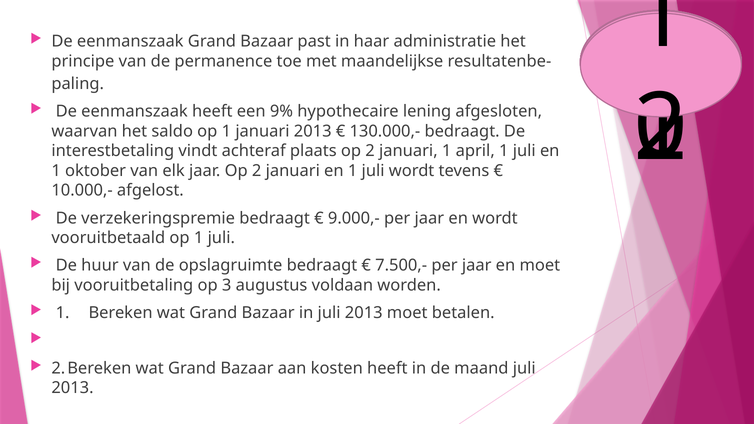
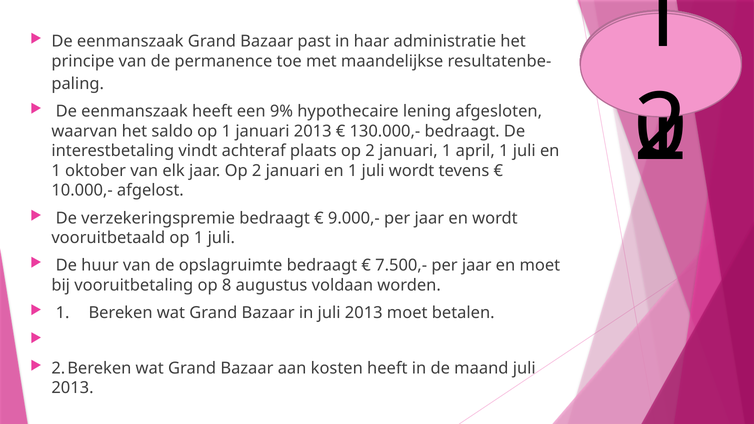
3: 3 -> 8
